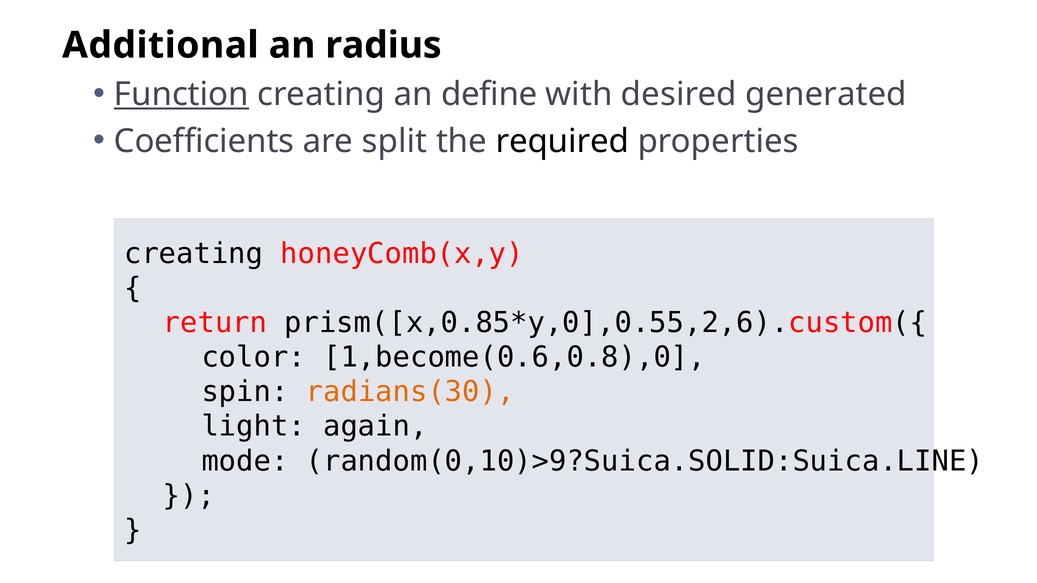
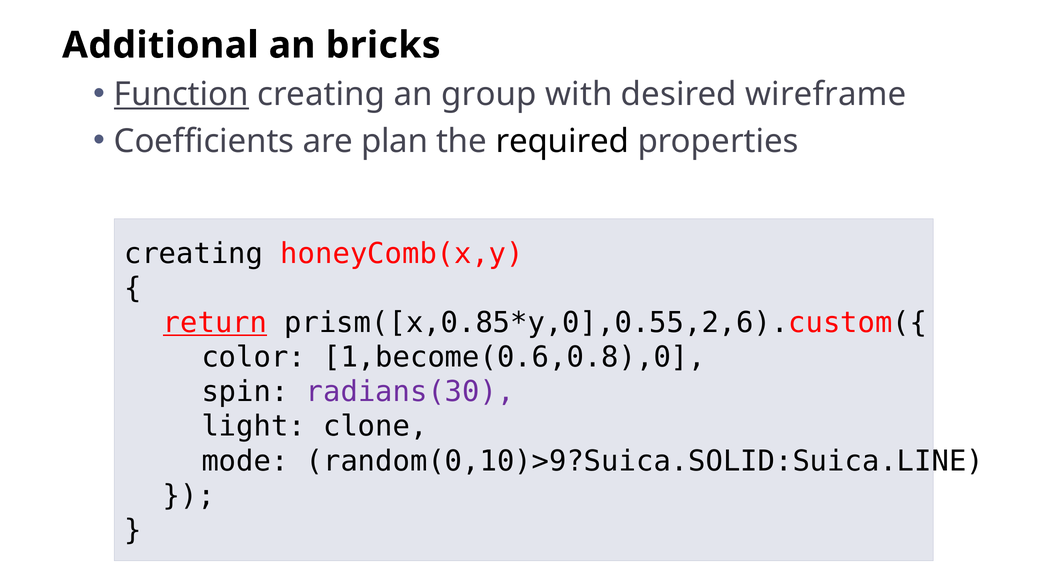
radius: radius -> bricks
define: define -> group
generated: generated -> wireframe
split: split -> plan
return underline: none -> present
radians(30 colour: orange -> purple
again: again -> clone
